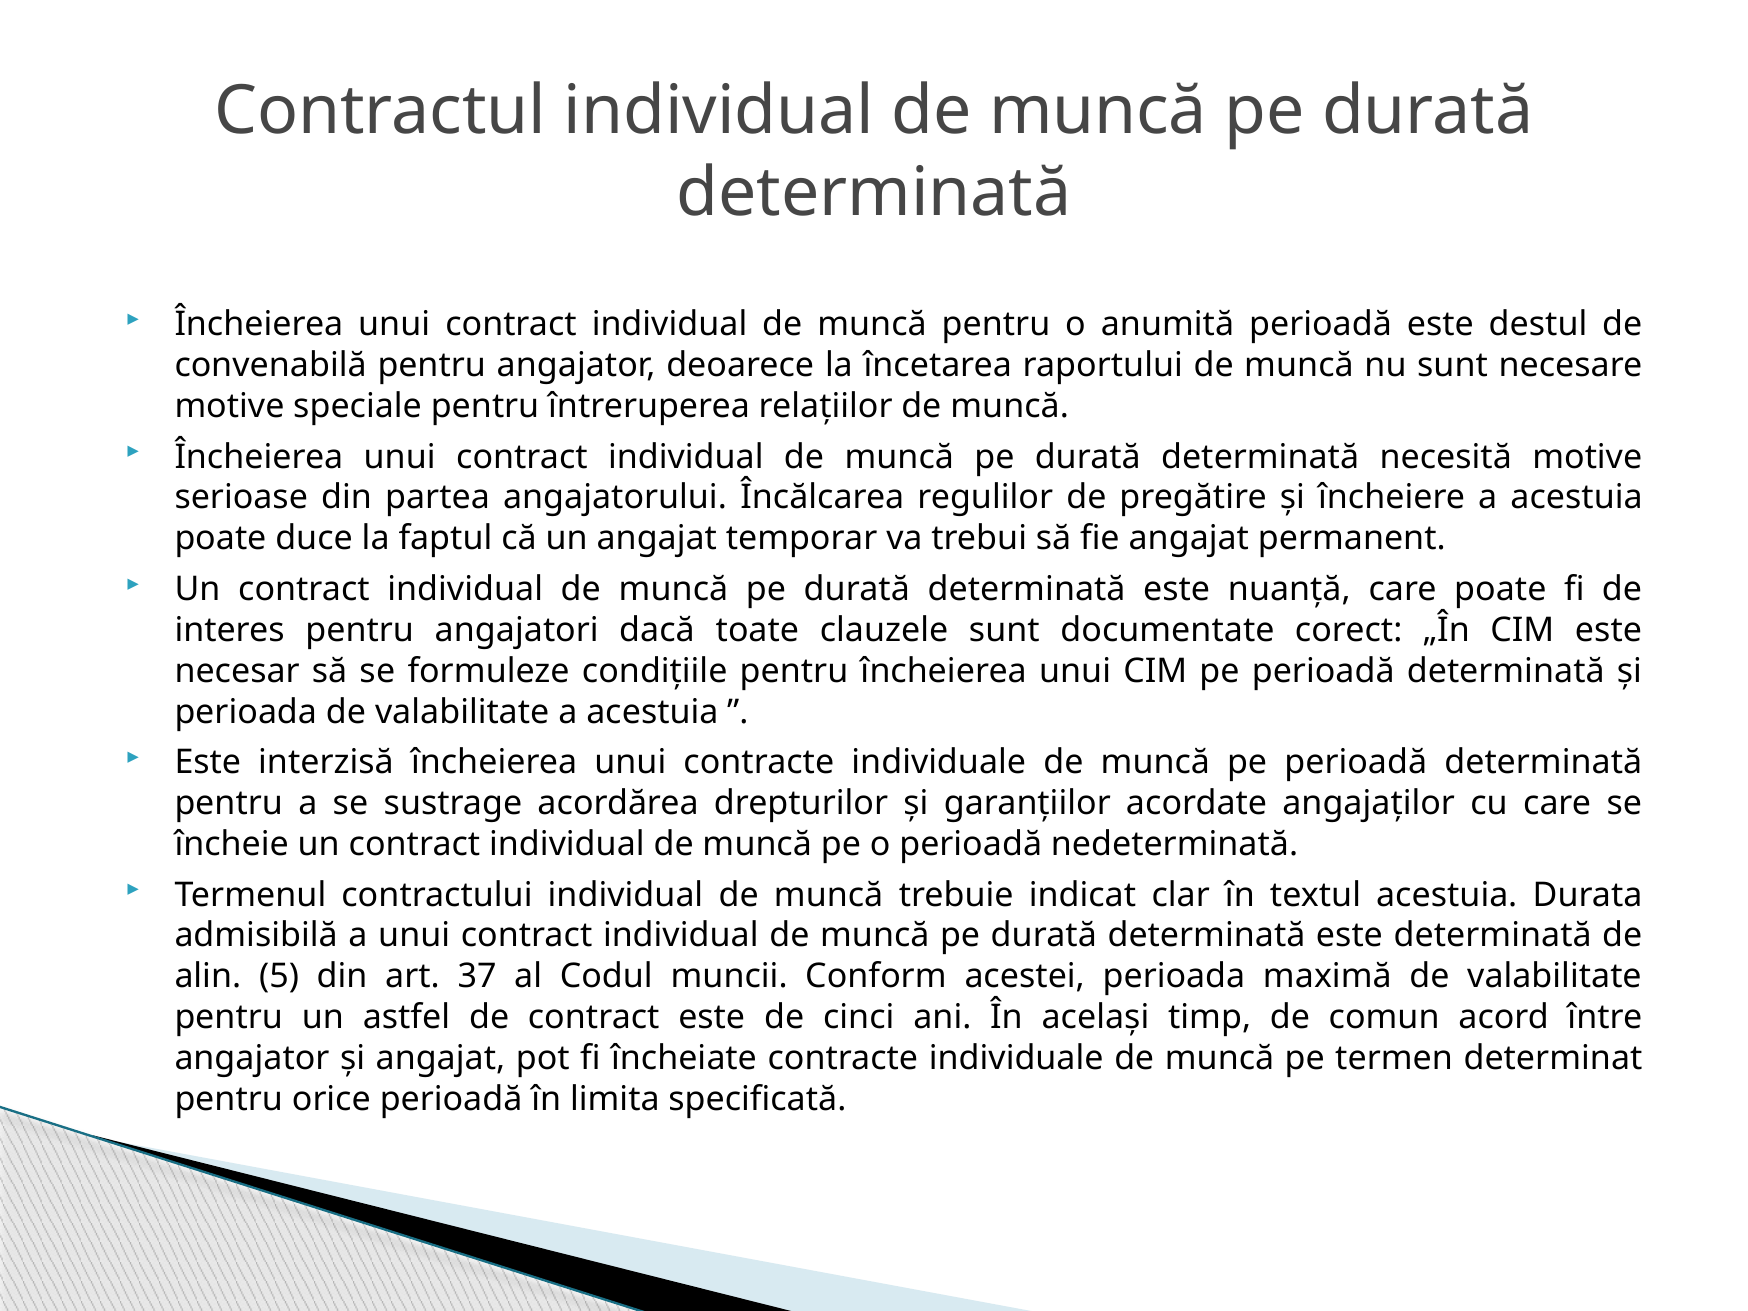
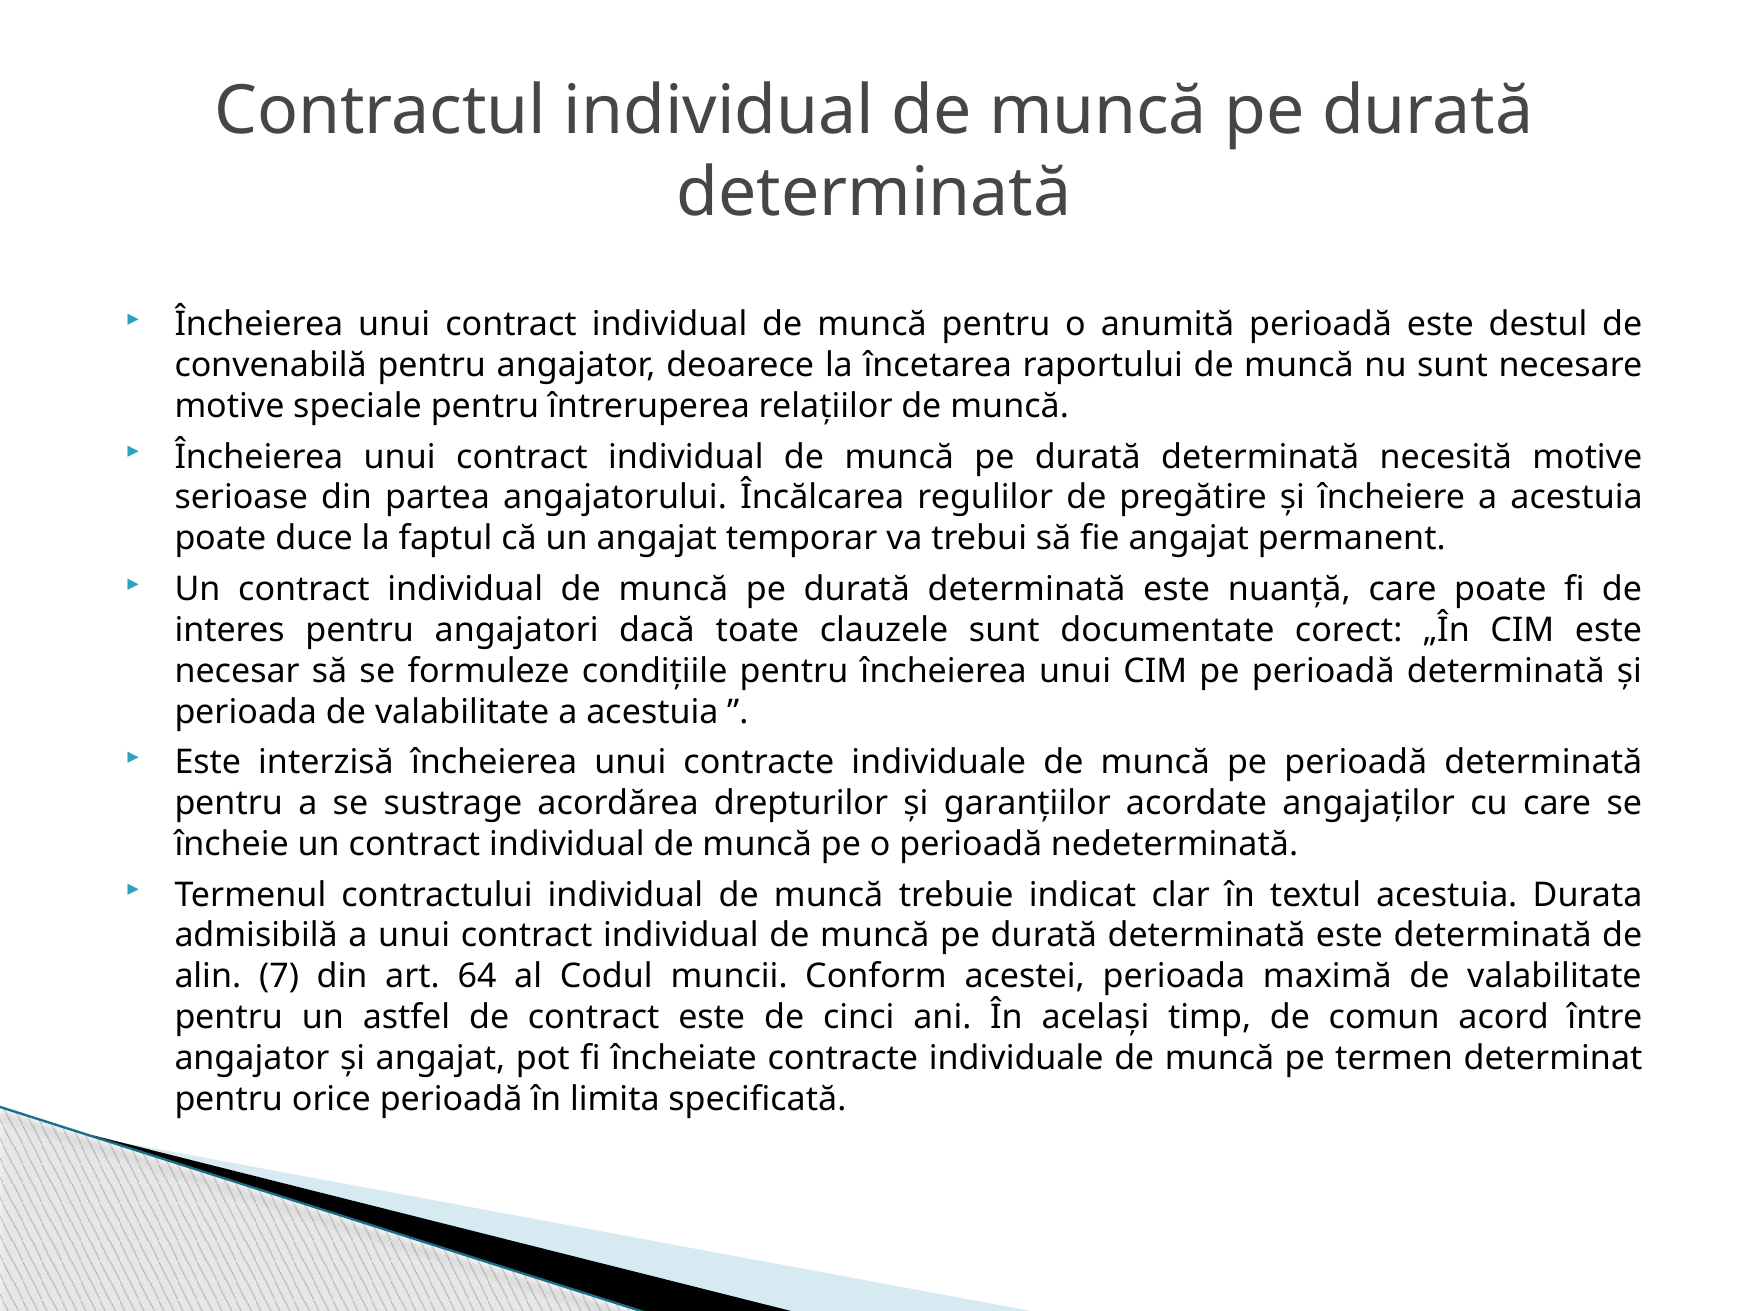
5: 5 -> 7
37: 37 -> 64
